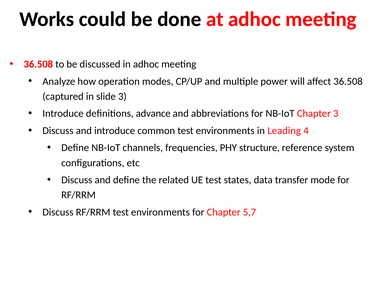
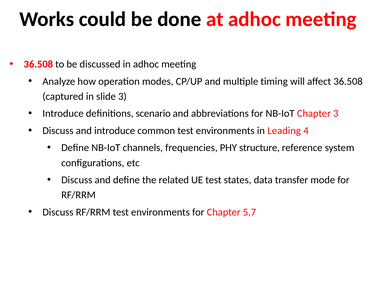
power: power -> timing
advance: advance -> scenario
